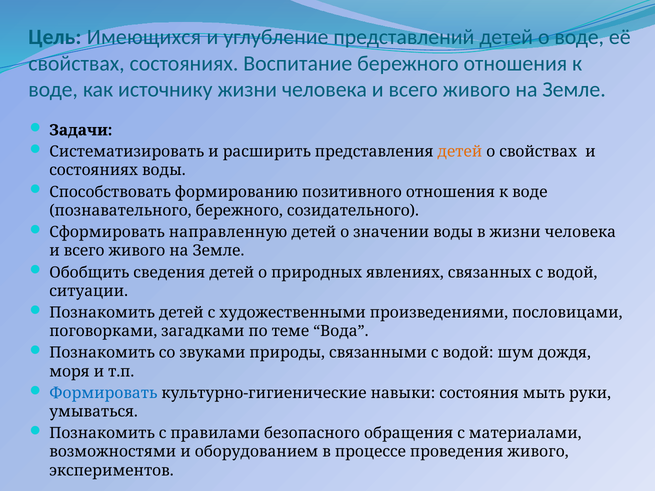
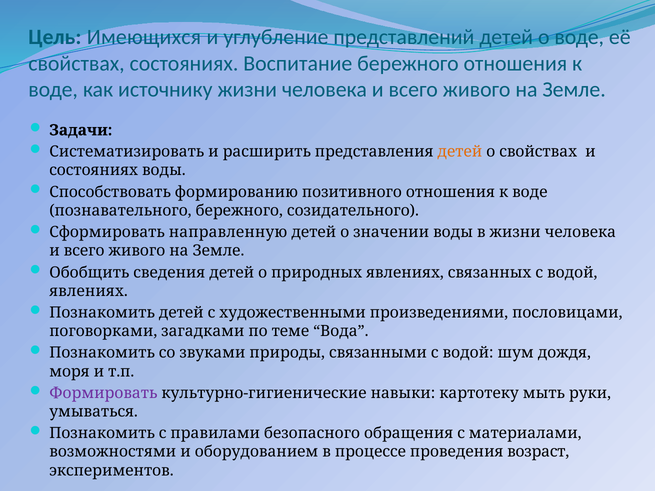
ситуации at (89, 291): ситуации -> явлениях
Формировать colour: blue -> purple
состояния: состояния -> картотеку
проведения живого: живого -> возраст
